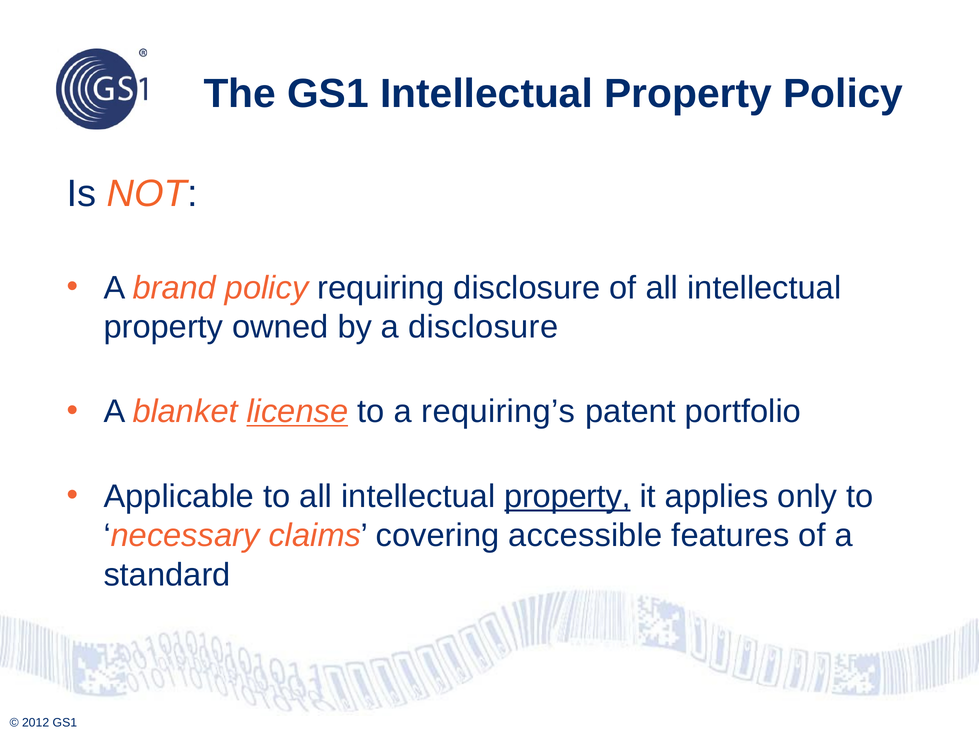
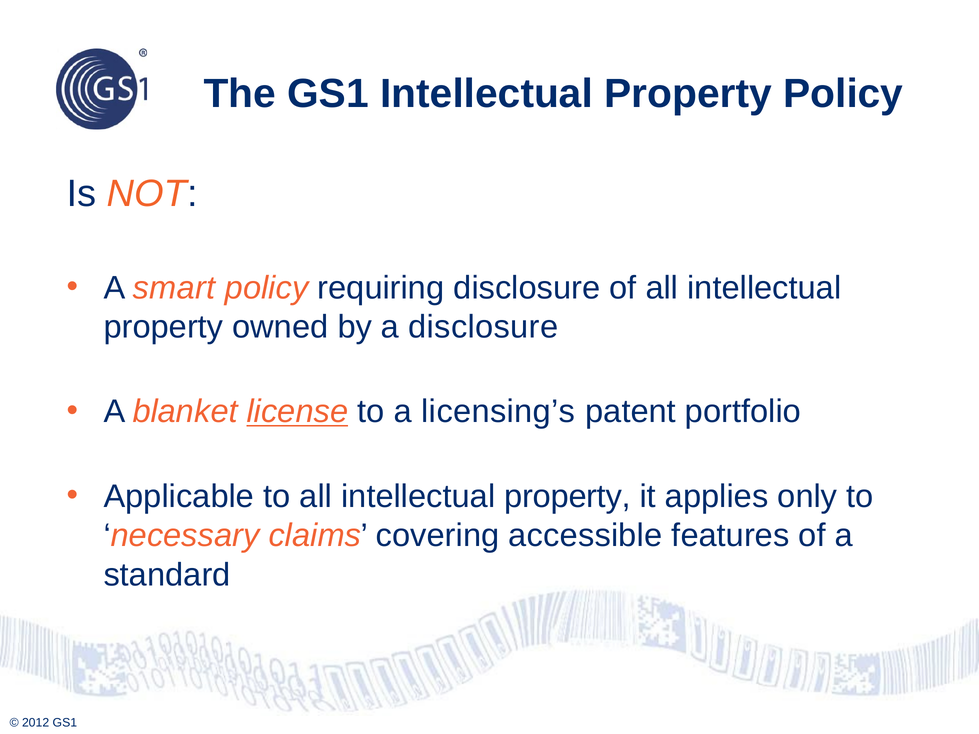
brand: brand -> smart
requiring’s: requiring’s -> licensing’s
property at (568, 497) underline: present -> none
